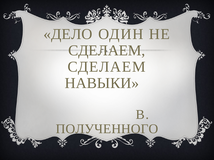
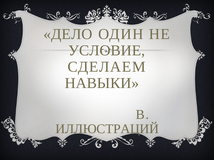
СДЕЛАЕМ at (107, 51): СДЕЛАЕМ -> УСЛОВИЕ
ПОЛУЧЕННОГО: ПОЛУЧЕННОГО -> ИЛЛЮСТРАЦИЙ
